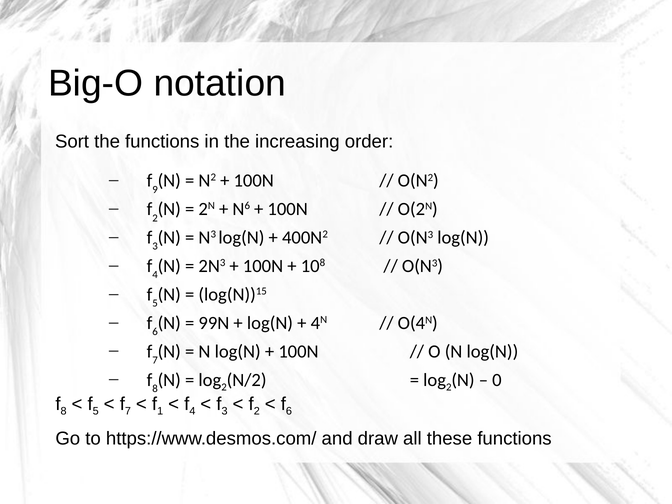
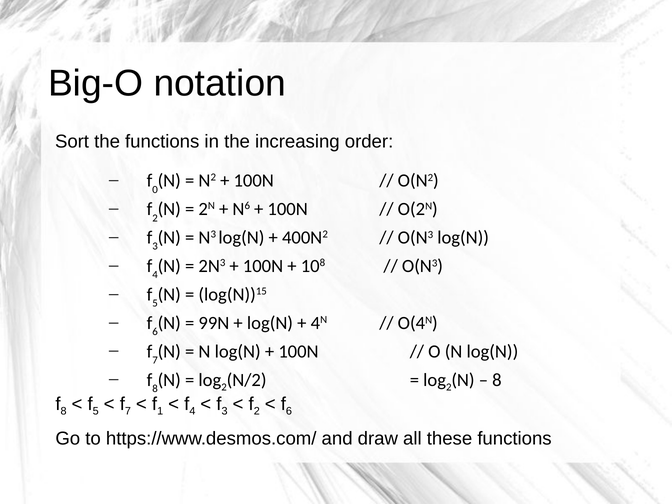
9: 9 -> 0
0 at (497, 380): 0 -> 8
